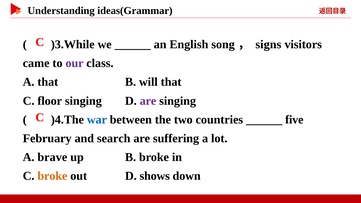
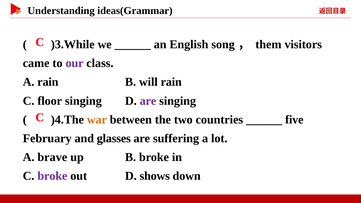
signs: signs -> them
A that: that -> rain
will that: that -> rain
war colour: blue -> orange
search: search -> glasses
broke at (52, 176) colour: orange -> purple
